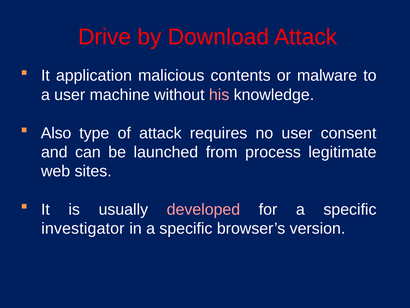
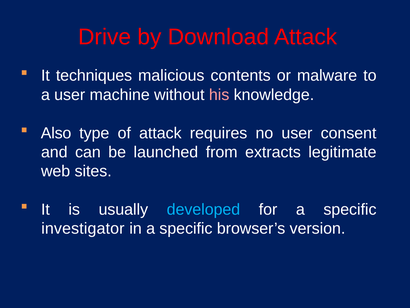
application: application -> techniques
process: process -> extracts
developed colour: pink -> light blue
